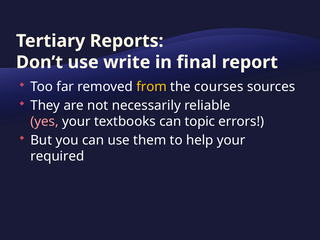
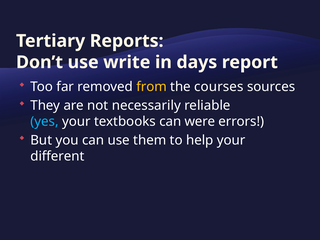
final: final -> days
yes colour: pink -> light blue
topic: topic -> were
required: required -> different
